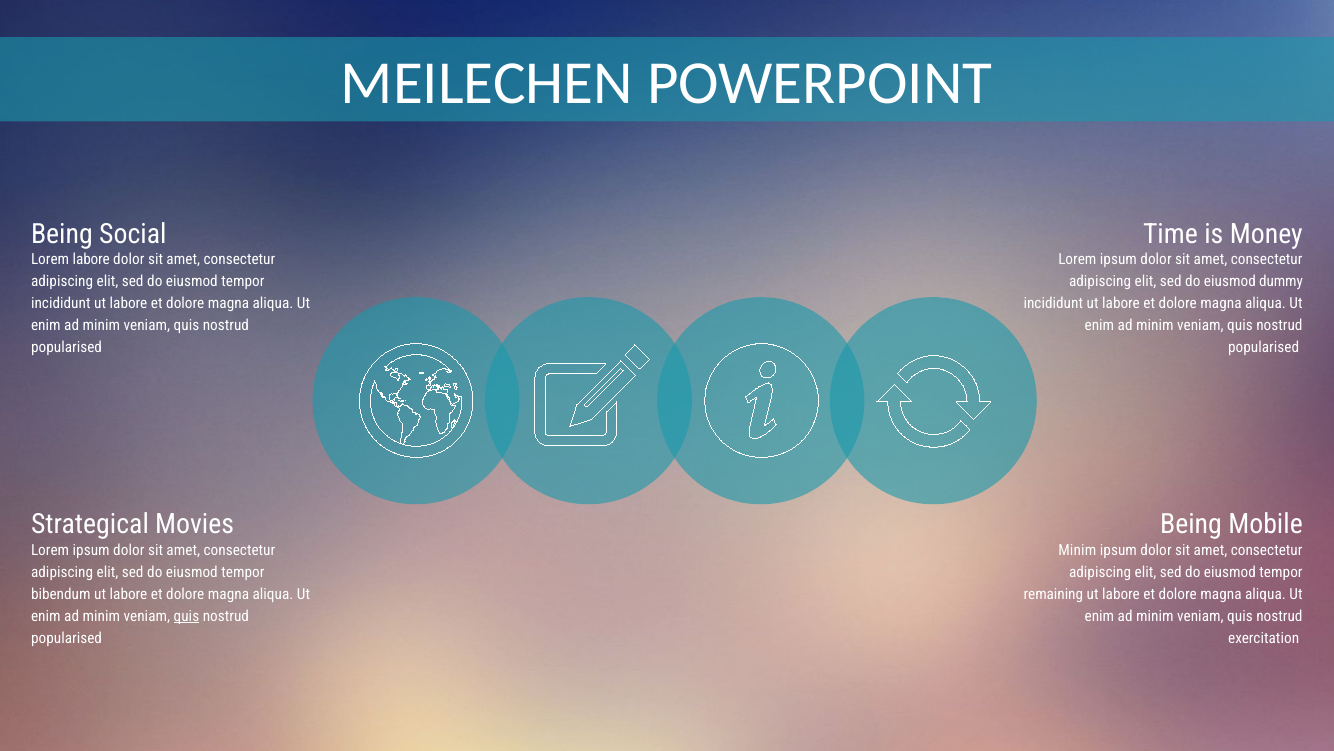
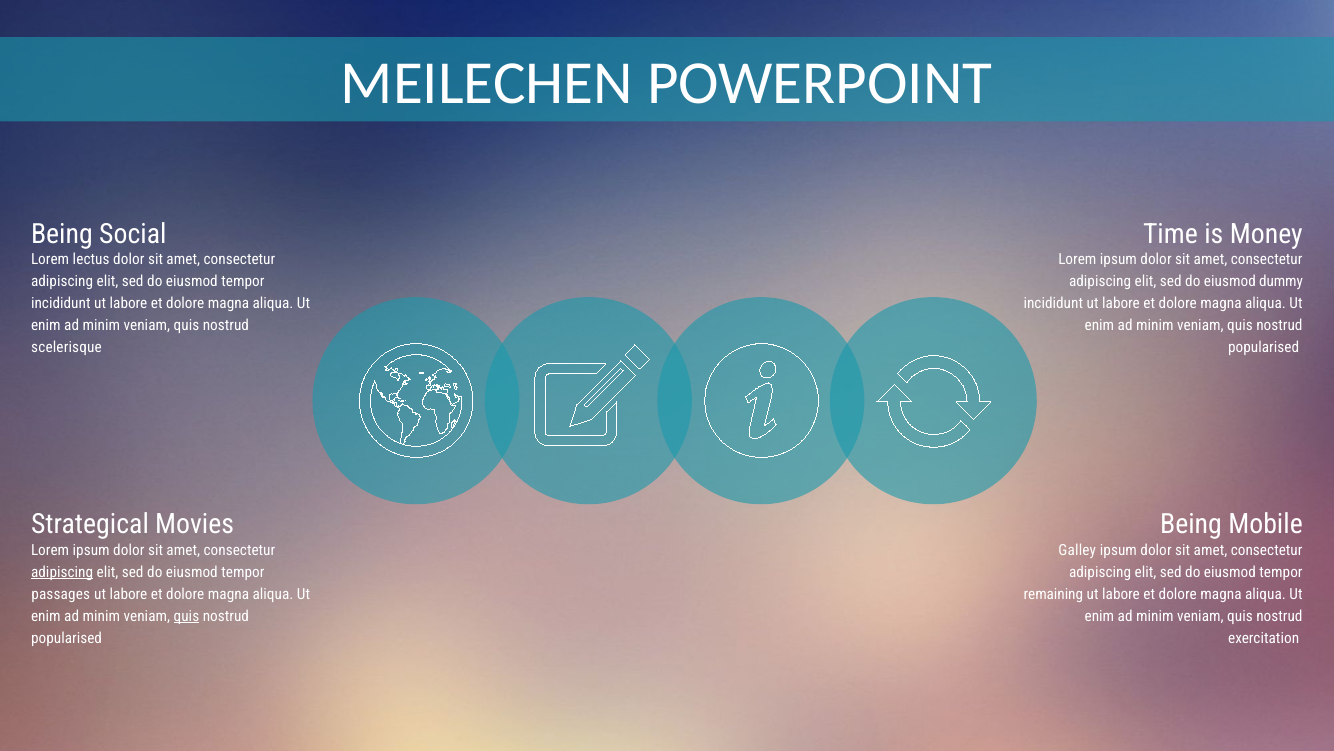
Lorem labore: labore -> lectus
popularised at (67, 348): popularised -> scelerisque
Minim at (1077, 550): Minim -> Galley
adipiscing at (62, 572) underline: none -> present
bibendum: bibendum -> passages
